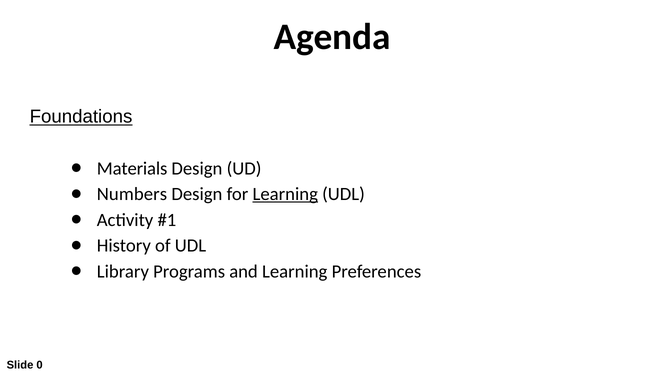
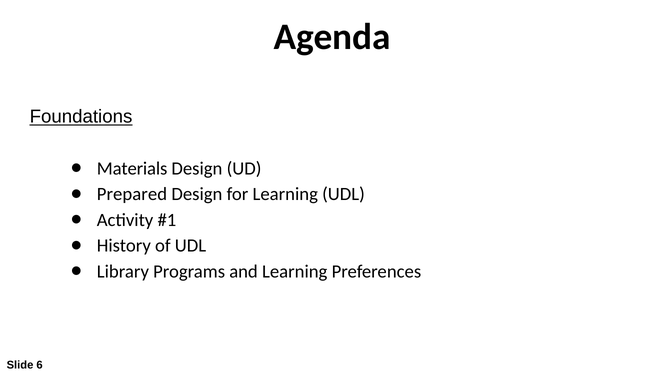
Numbers: Numbers -> Prepared
Learning at (285, 194) underline: present -> none
0: 0 -> 6
